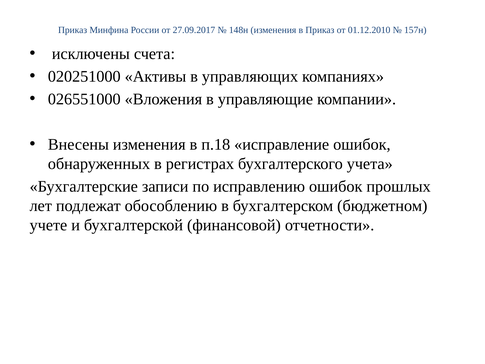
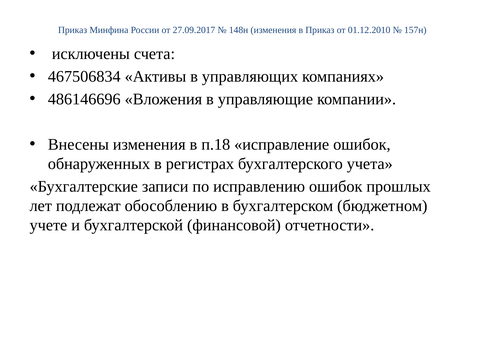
020251000: 020251000 -> 467506834
026551000: 026551000 -> 486146696
